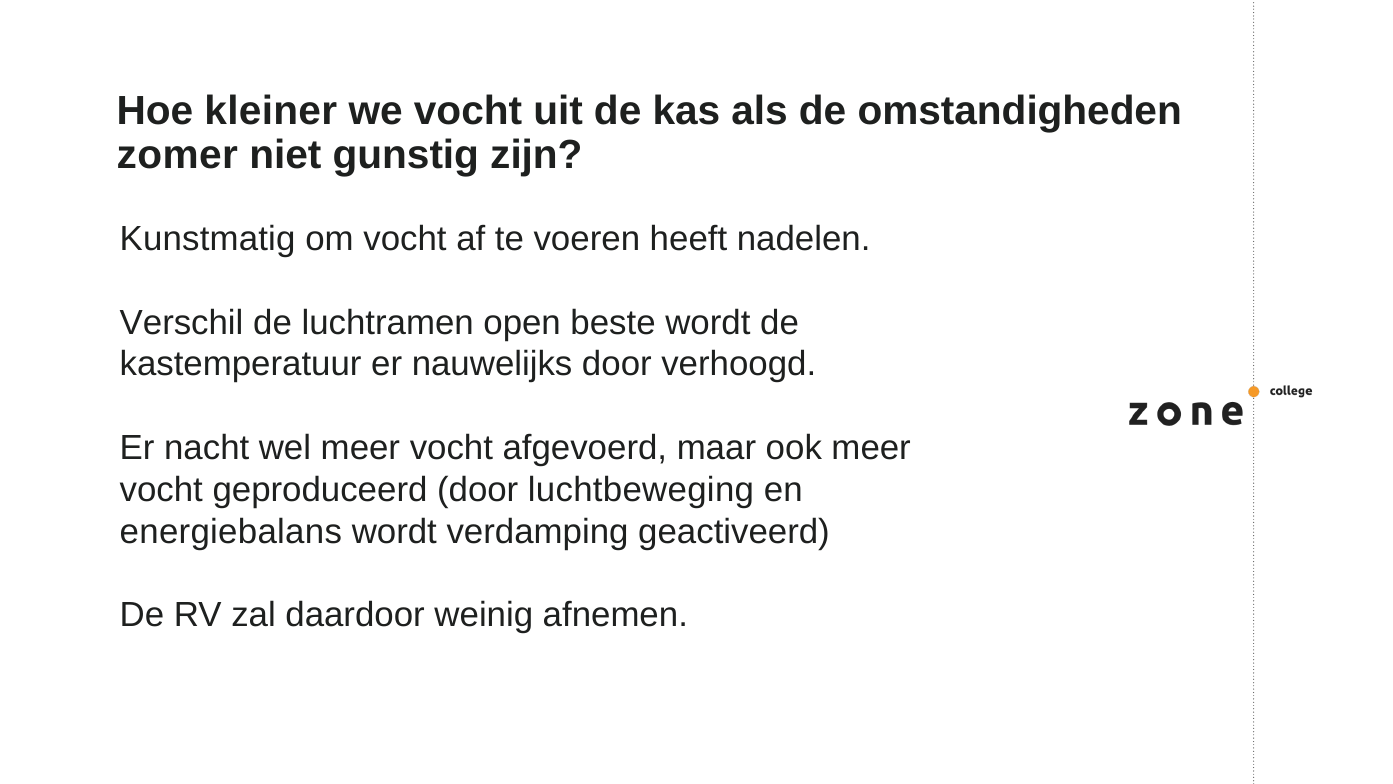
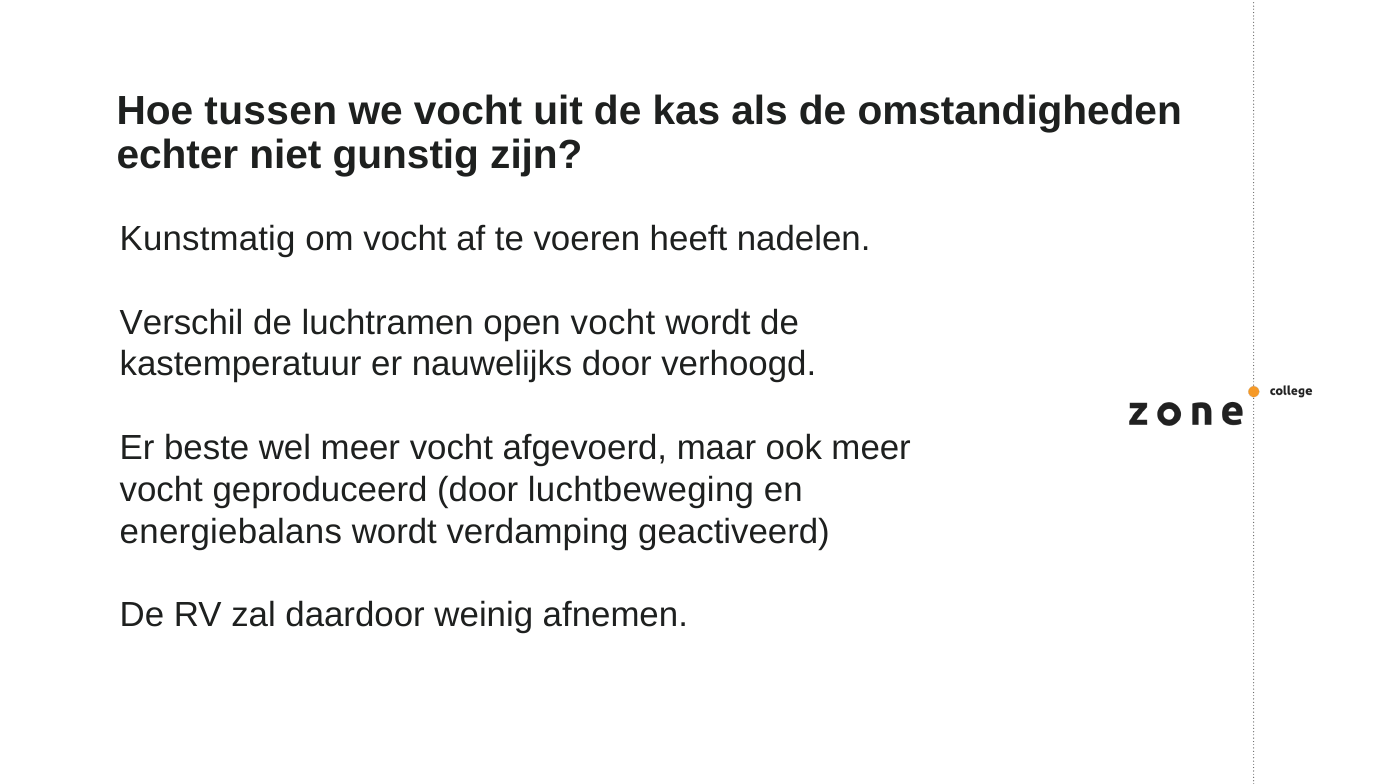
kleiner: kleiner -> tussen
zomer: zomer -> echter
open beste: beste -> vocht
nacht: nacht -> beste
